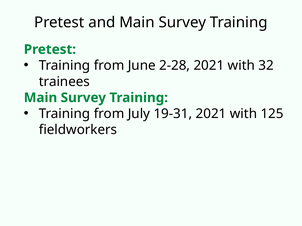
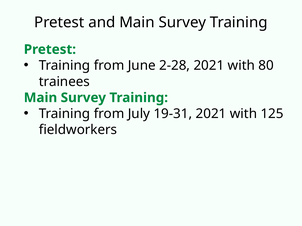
32: 32 -> 80
